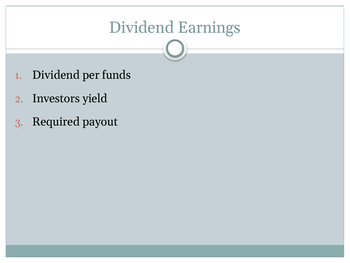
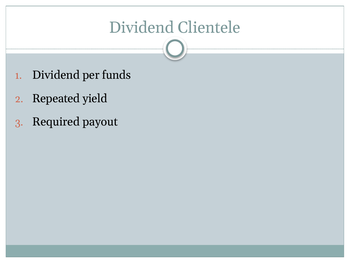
Earnings: Earnings -> Clientele
Investors: Investors -> Repeated
